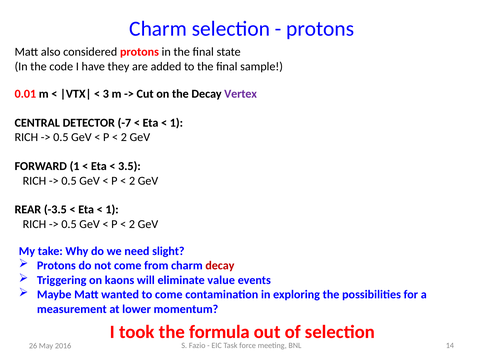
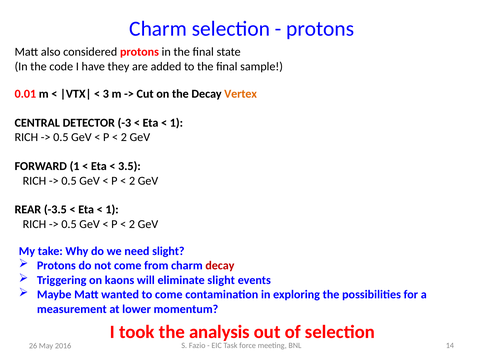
Vertex colour: purple -> orange
-7: -7 -> -3
eliminate value: value -> slight
formula: formula -> analysis
